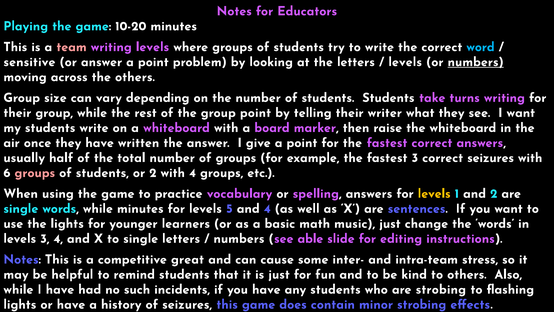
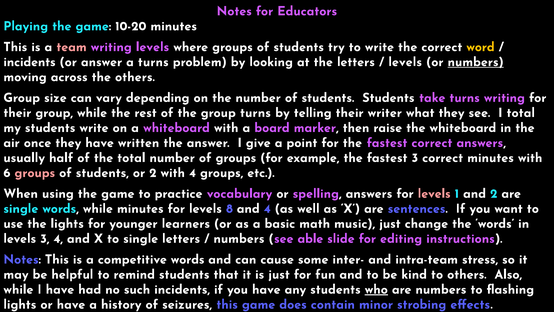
word colour: light blue -> yellow
sensitive at (29, 62): sensitive -> incidents
answer a point: point -> turns
group point: point -> turns
I want: want -> total
correct seizures: seizures -> minutes
levels at (434, 193) colour: yellow -> pink
5: 5 -> 8
competitive great: great -> words
who underline: none -> present
are strobing: strobing -> numbers
